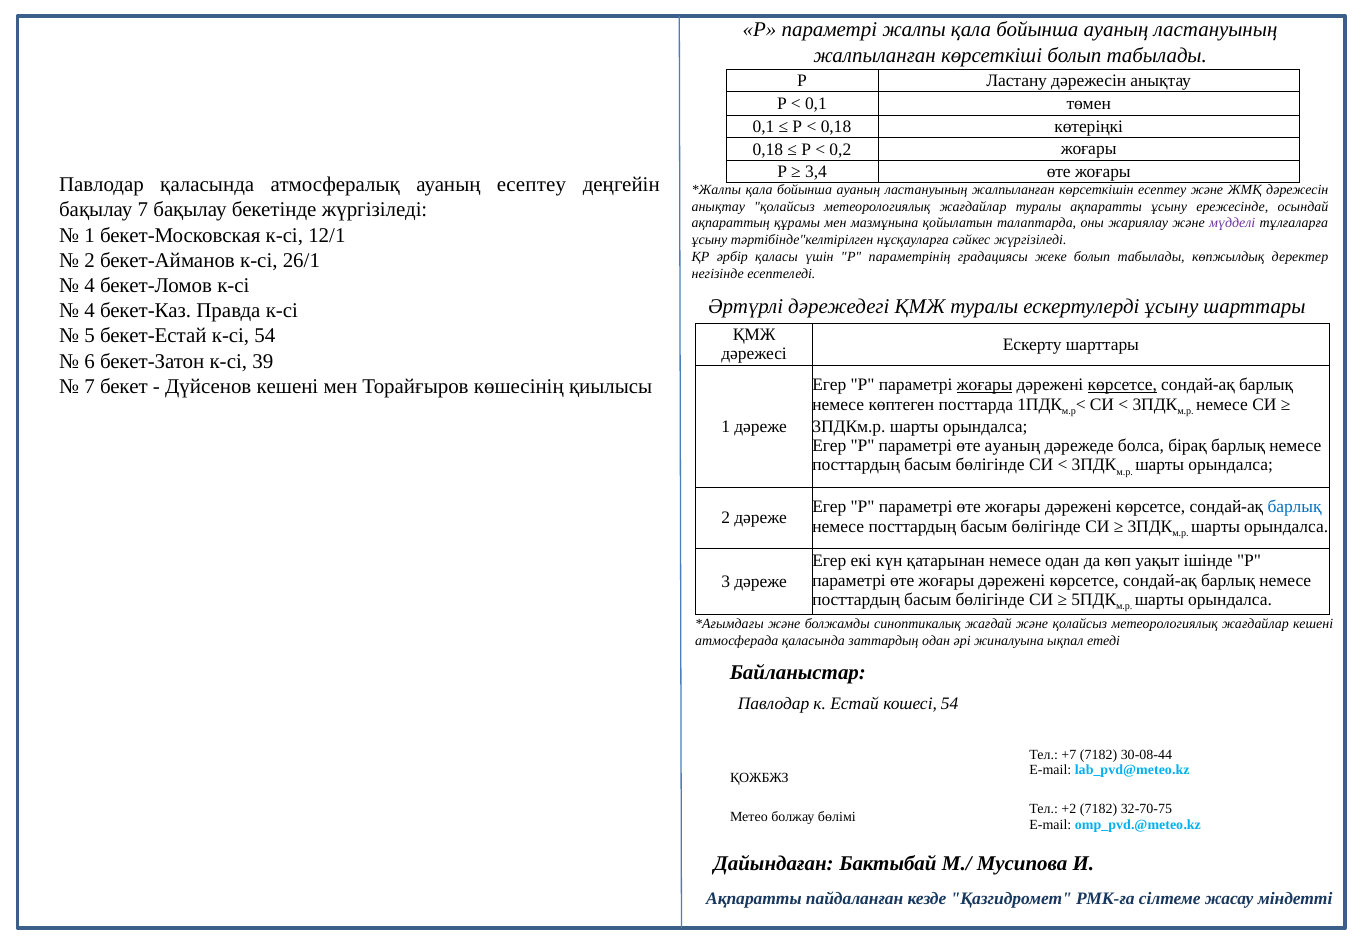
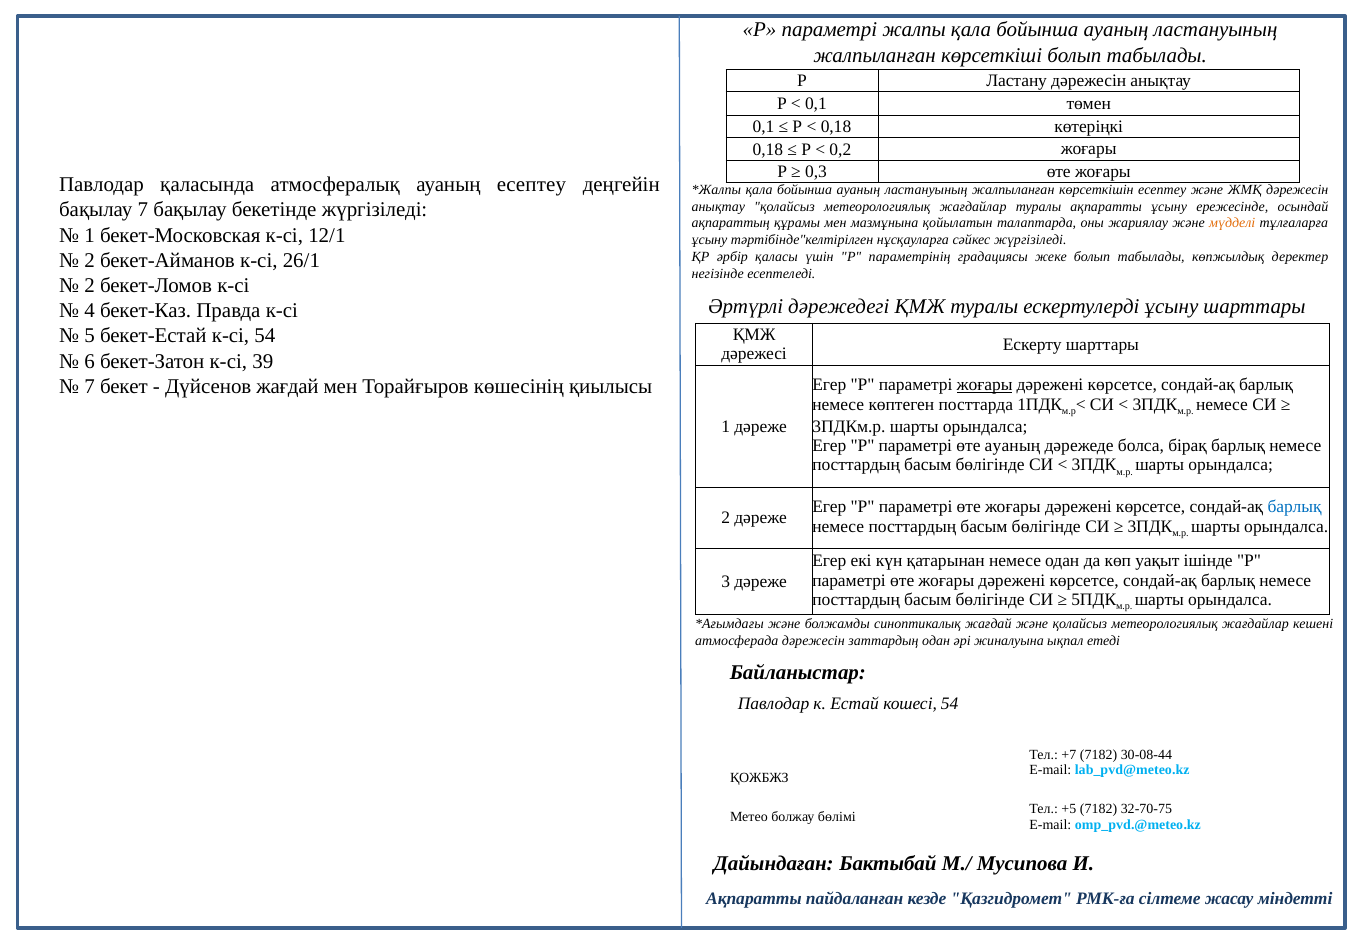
3,4: 3,4 -> 0,3
мүдделі colour: purple -> orange
4 at (90, 285): 4 -> 2
Дүйсенов кешені: кешені -> жағдай
көрсетсе at (1122, 385) underline: present -> none
атмосферада қаласында: қаласында -> дәрежесін
+2: +2 -> +5
